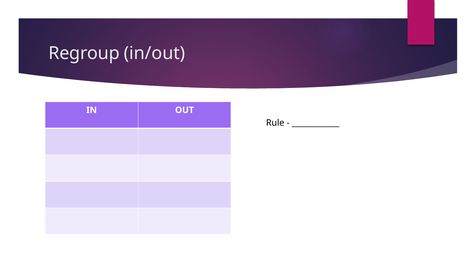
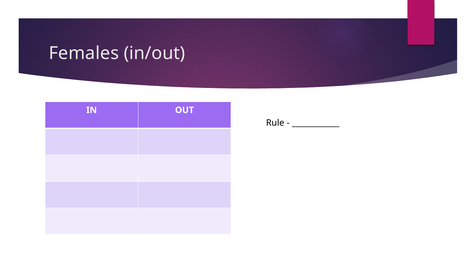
Regroup: Regroup -> Females
